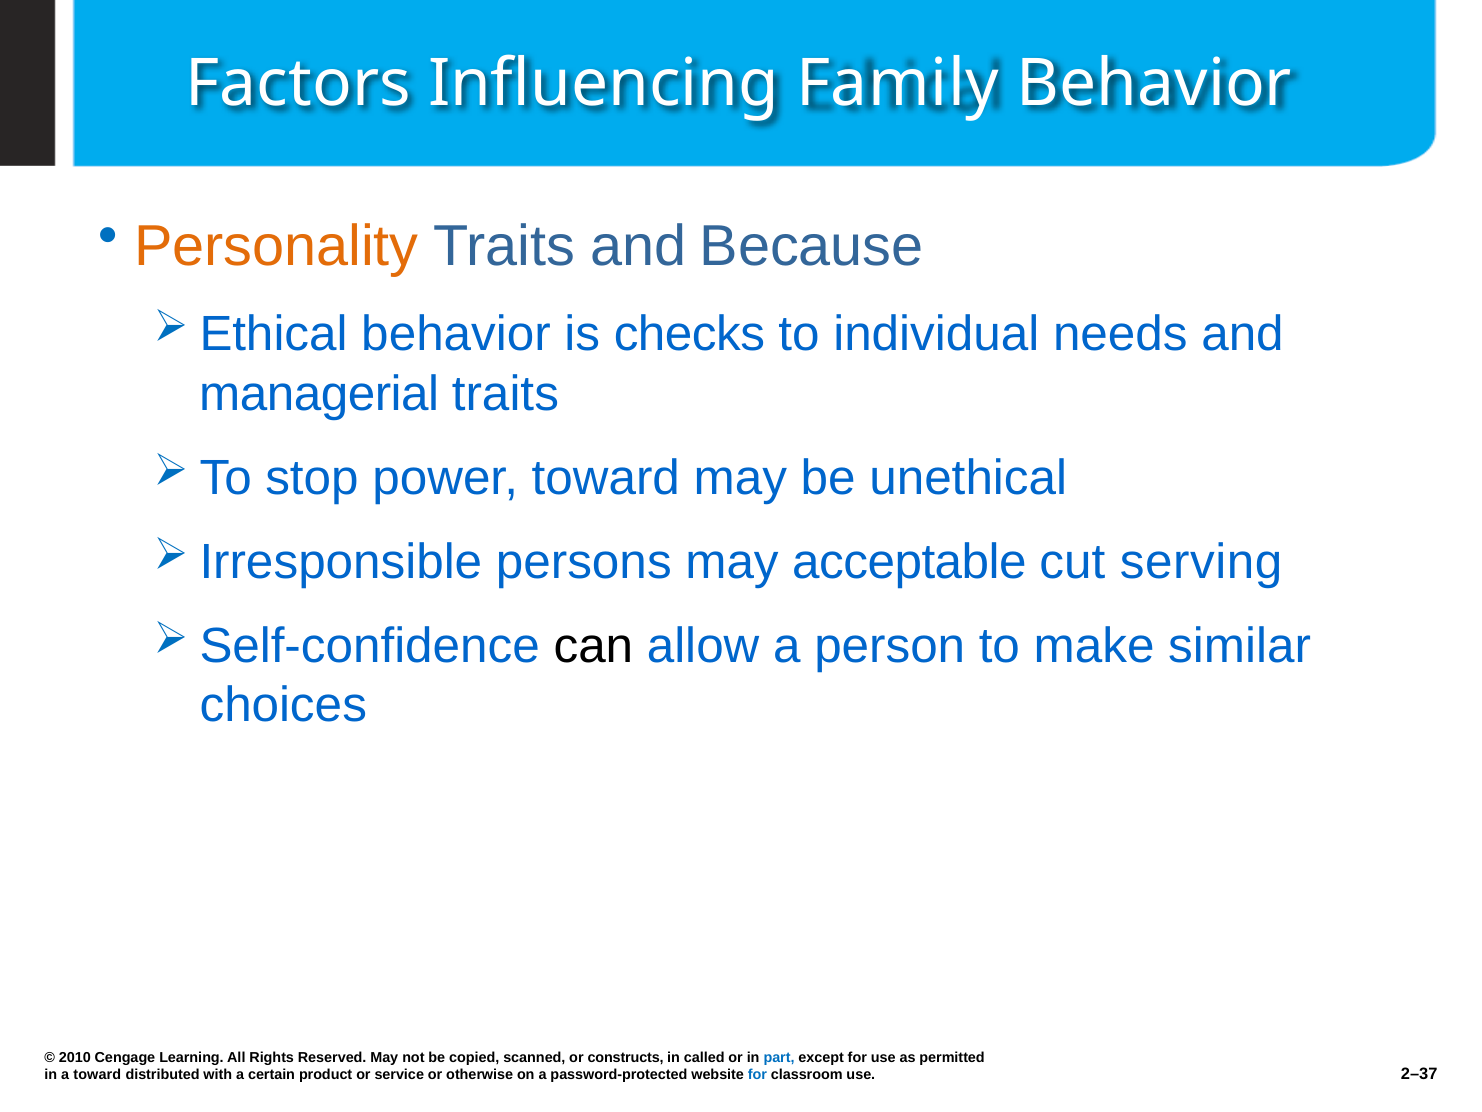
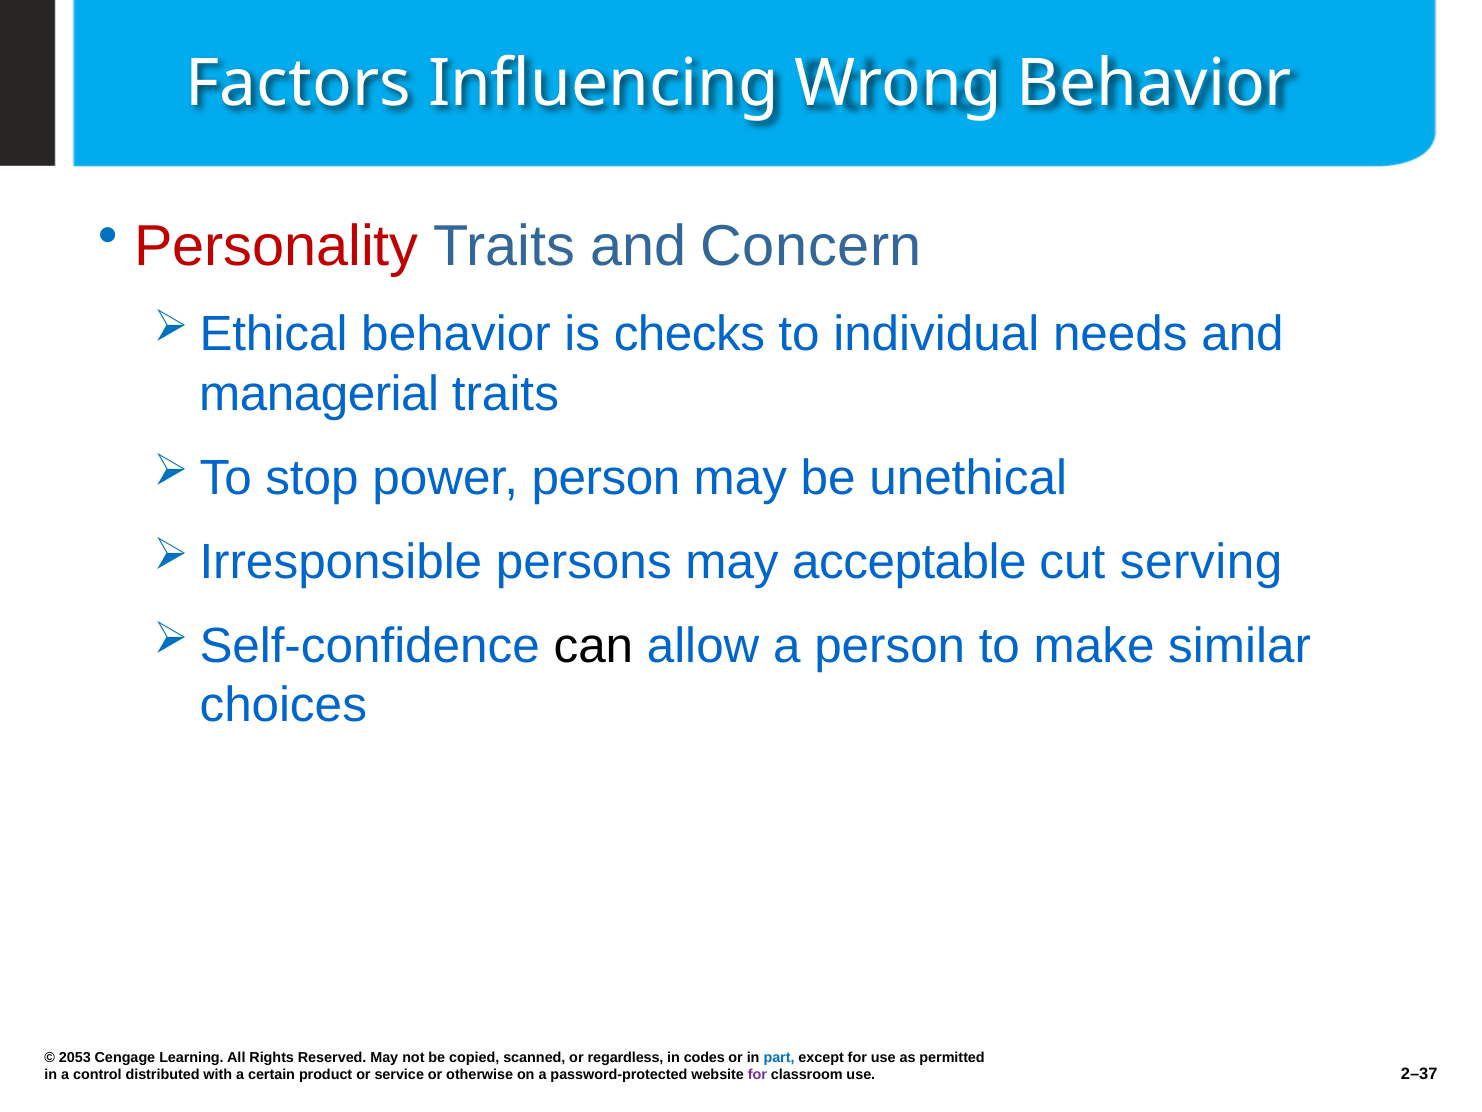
Family: Family -> Wrong
Personality colour: orange -> red
Because: Because -> Concern
power toward: toward -> person
2010: 2010 -> 2053
constructs: constructs -> regardless
called: called -> codes
a toward: toward -> control
for at (757, 1074) colour: blue -> purple
